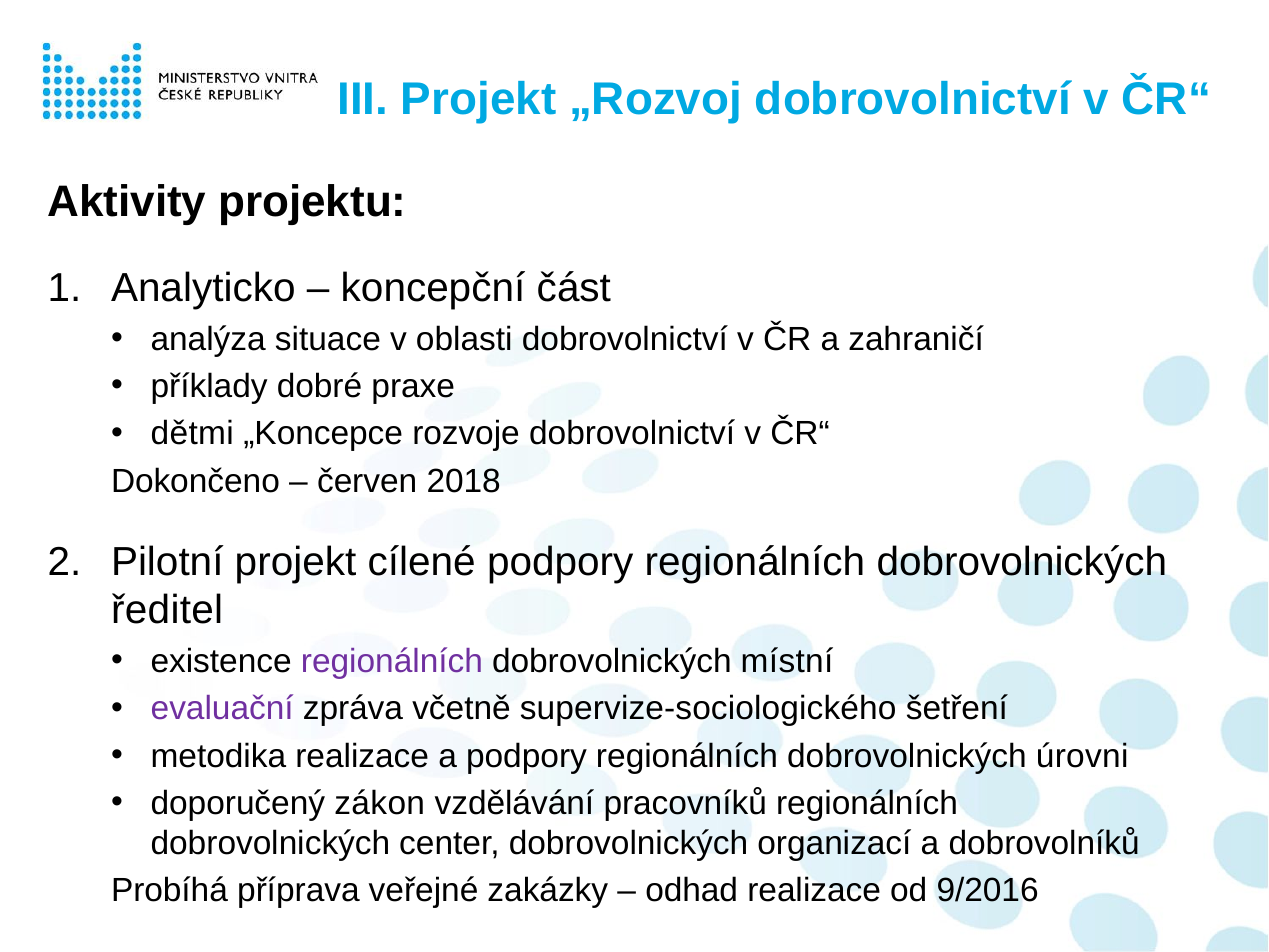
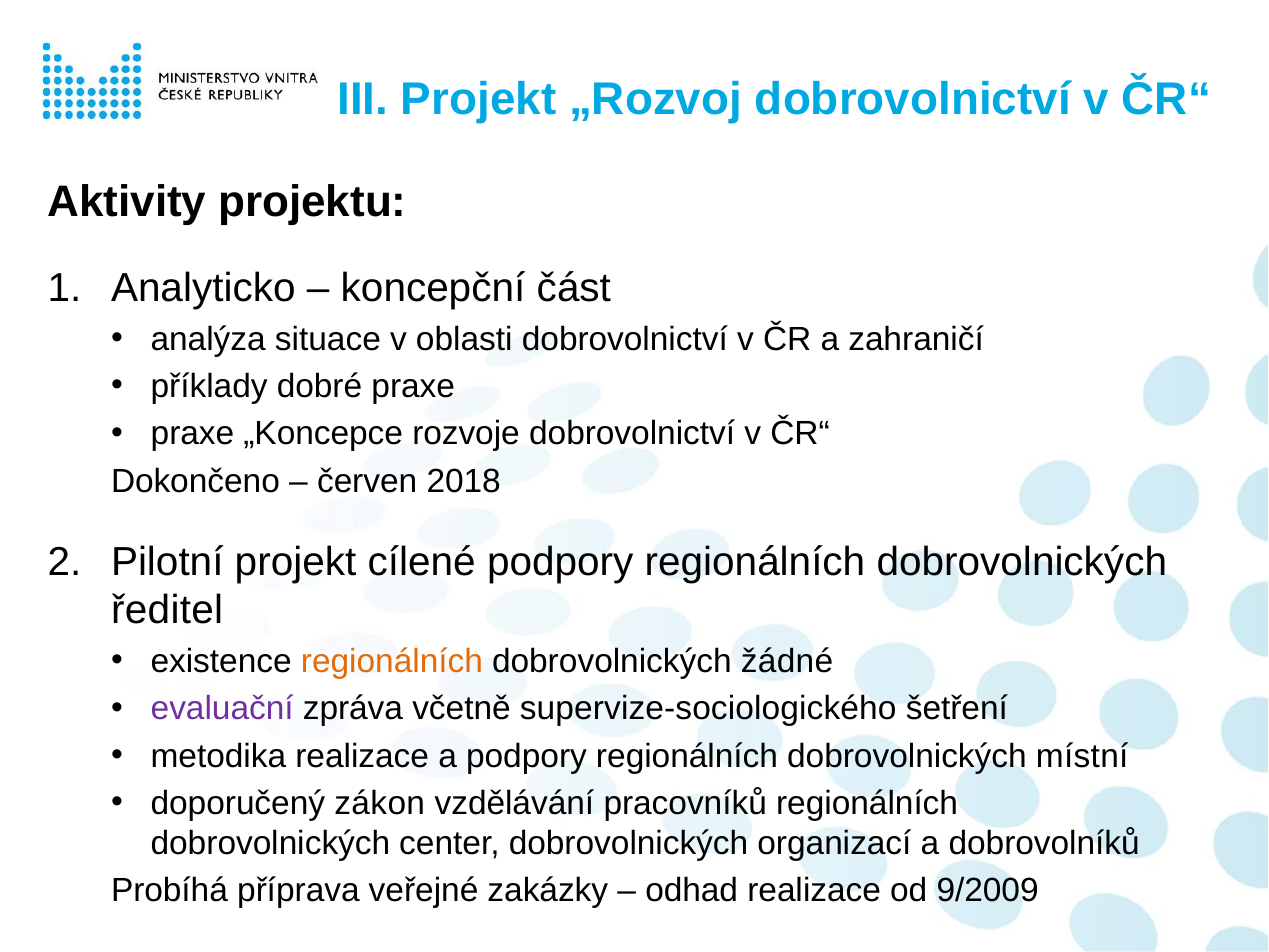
dětmi at (192, 434): dětmi -> praxe
regionálních at (392, 661) colour: purple -> orange
místní: místní -> žádné
úrovni: úrovni -> místní
9/2016: 9/2016 -> 9/2009
